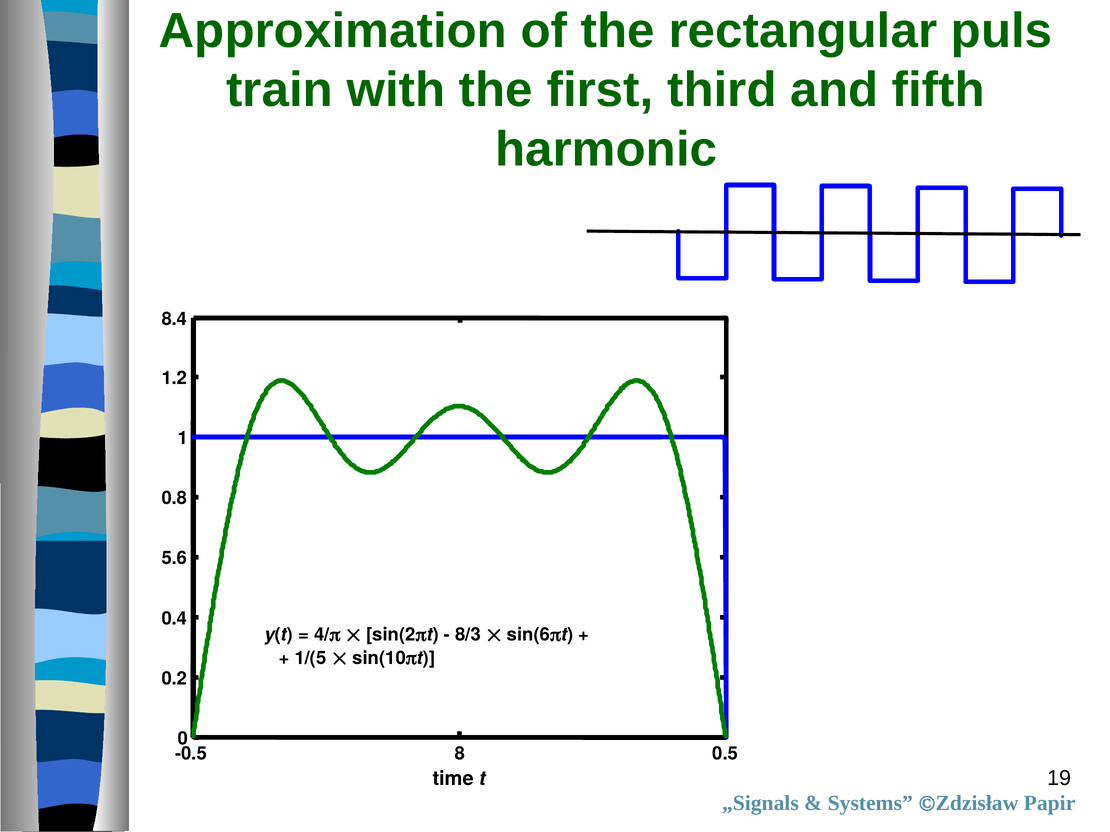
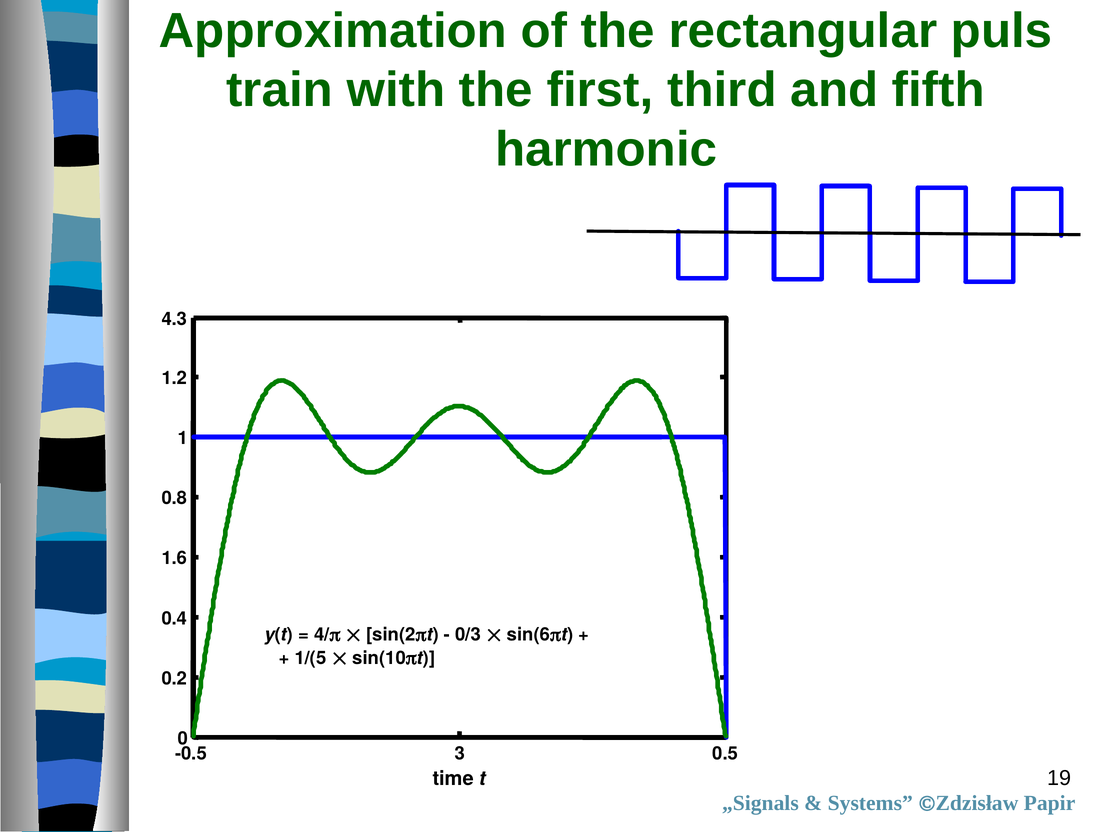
8.4: 8.4 -> 4.3
5.6: 5.6 -> 1.6
8/3: 8/3 -> 0/3
8: 8 -> 3
